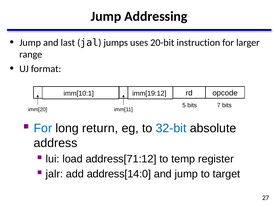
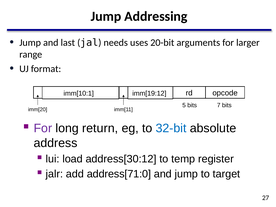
jumps: jumps -> needs
instruction: instruction -> arguments
For at (43, 128) colour: blue -> purple
address[71:12: address[71:12 -> address[30:12
address[14:0: address[14:0 -> address[71:0
